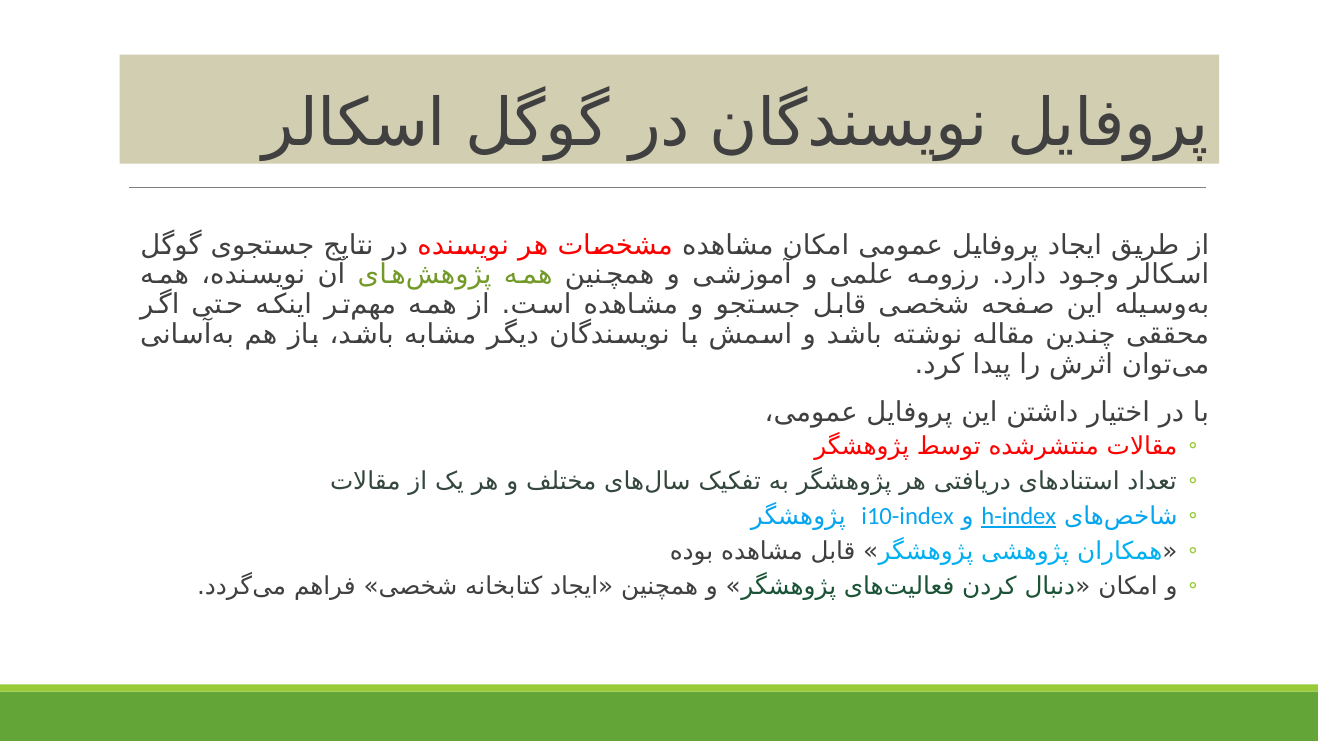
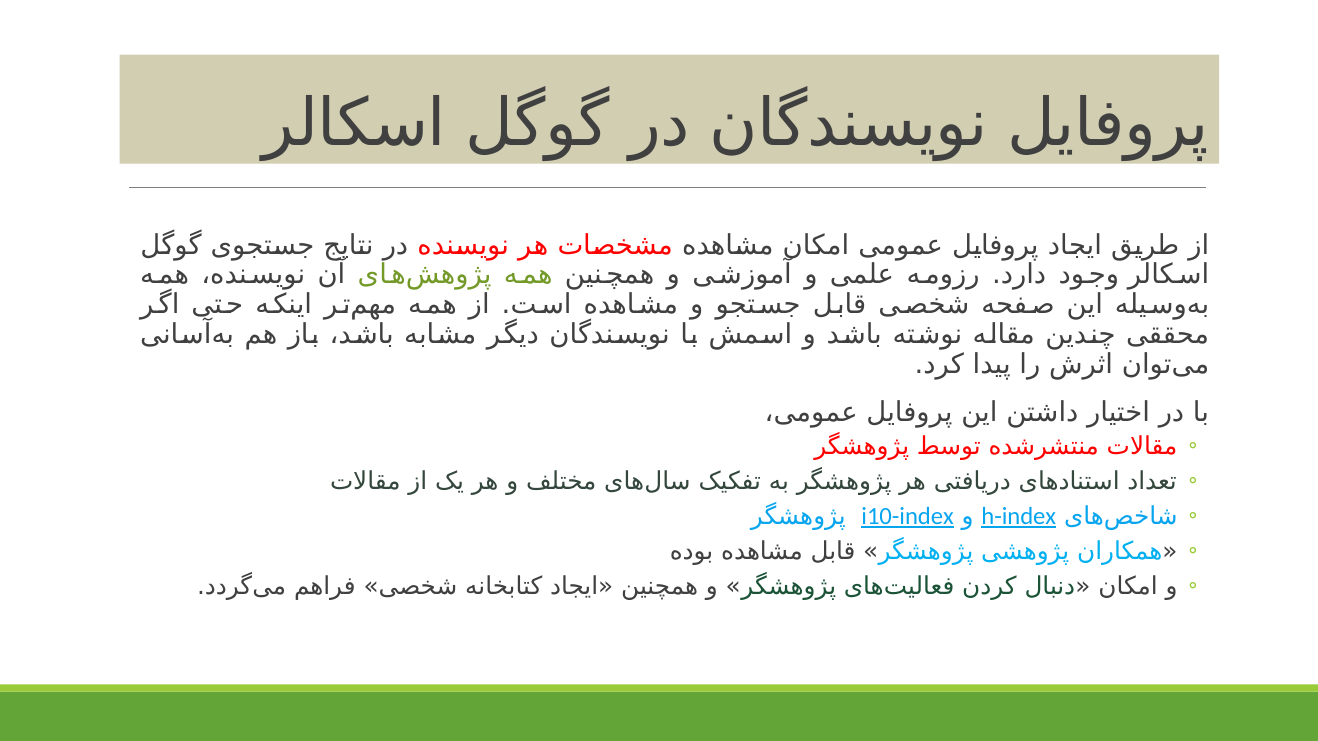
i10-index underline: none -> present
